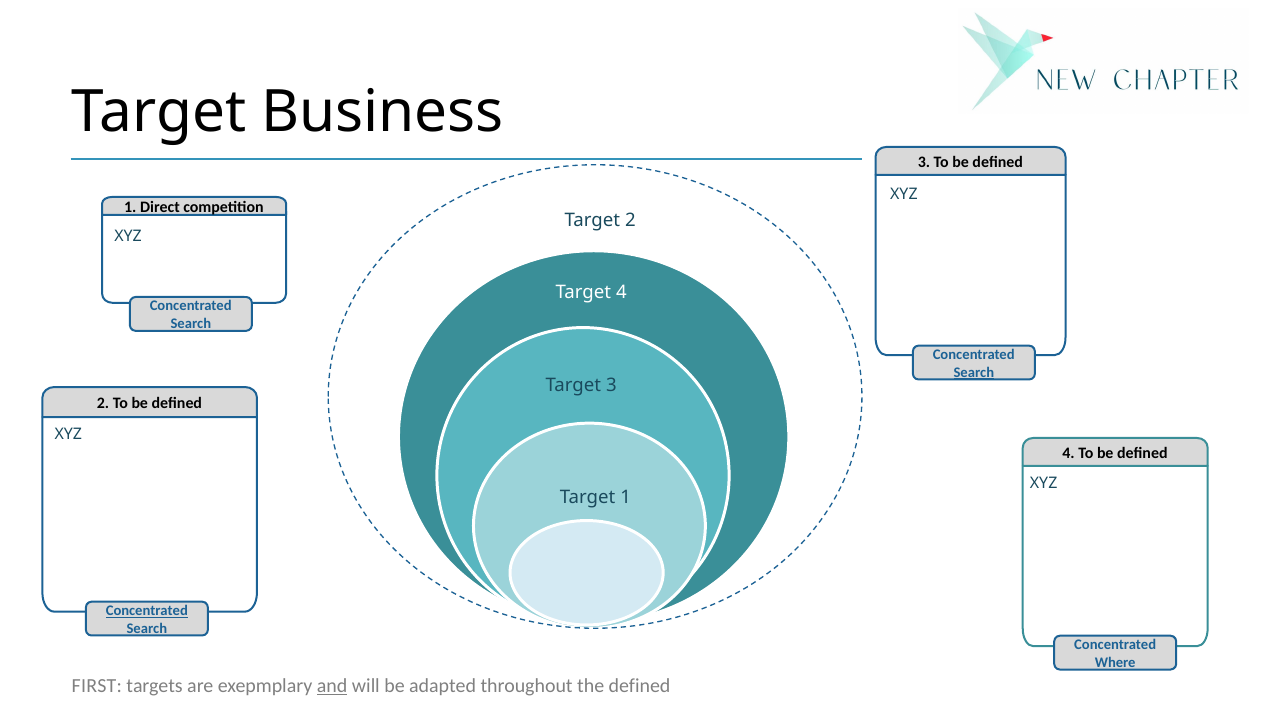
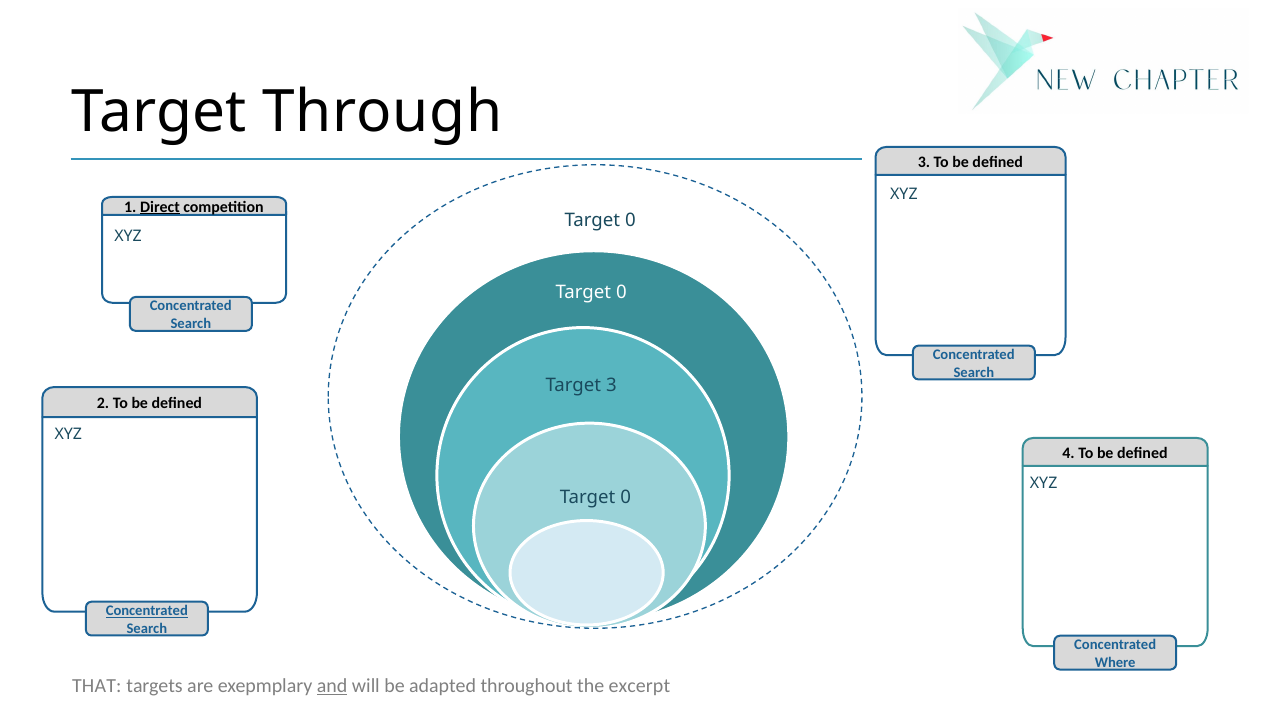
Business: Business -> Through
Direct underline: none -> present
2 at (630, 221): 2 -> 0
4 at (621, 292): 4 -> 0
Search at (974, 372) underline: present -> none
1 at (626, 498): 1 -> 0
FIRST: FIRST -> THAT
the defined: defined -> excerpt
